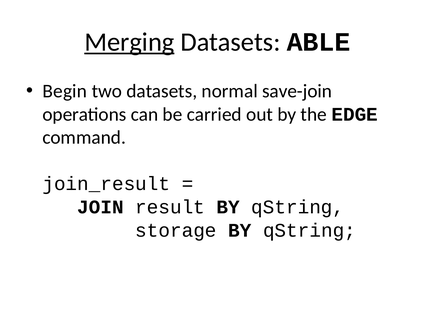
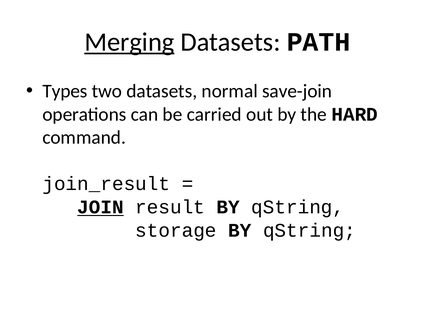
ABLE: ABLE -> PATH
Begin: Begin -> Types
EDGE: EDGE -> HARD
JOIN underline: none -> present
